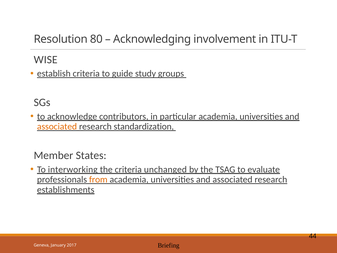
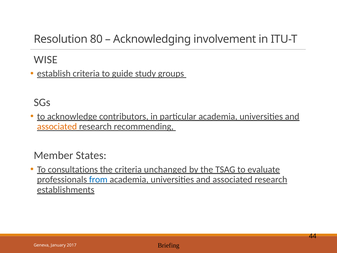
standardization: standardization -> recommending
interworking: interworking -> consultations
from colour: orange -> blue
